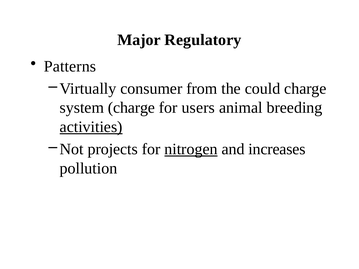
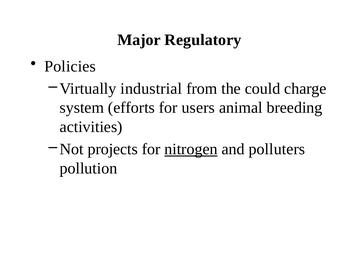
Patterns: Patterns -> Policies
consumer: consumer -> industrial
system charge: charge -> efforts
activities underline: present -> none
increases: increases -> polluters
